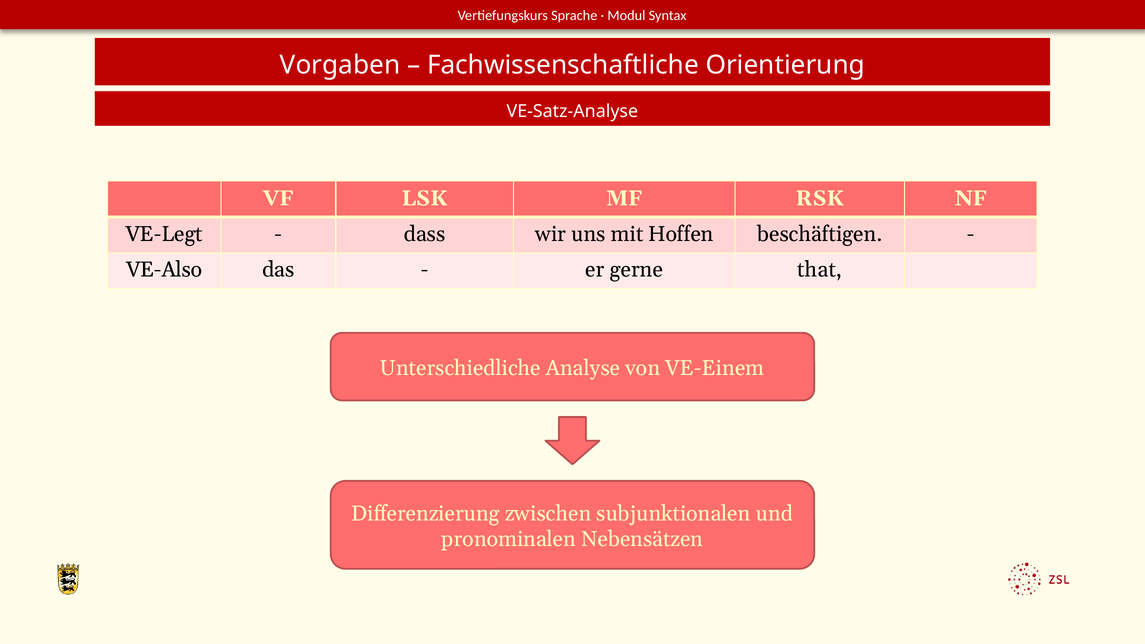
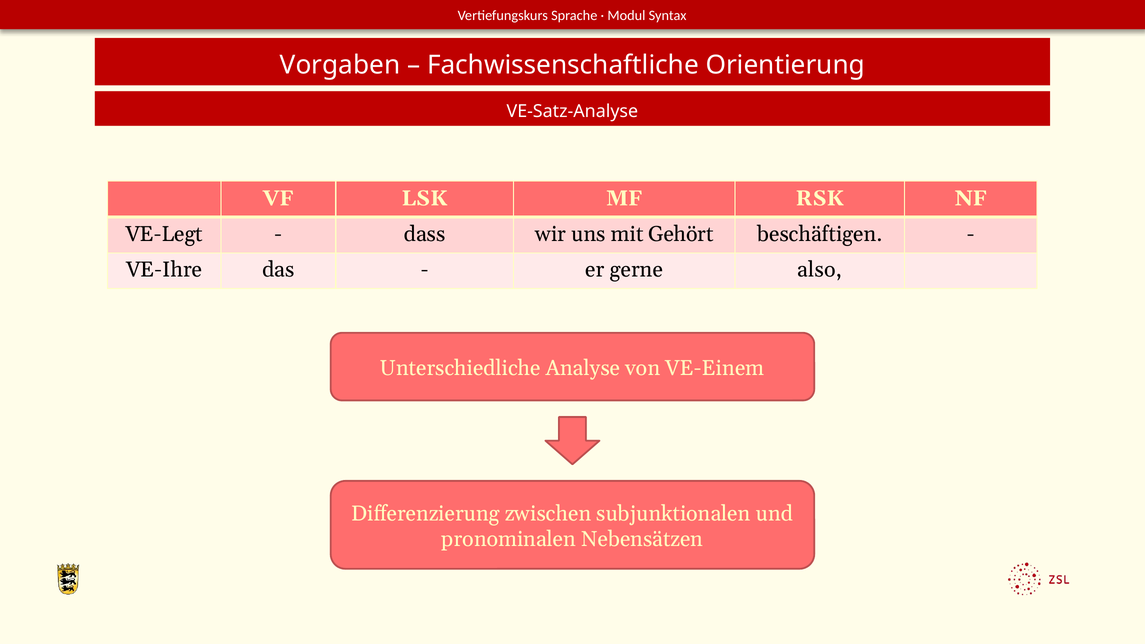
Hoffen: Hoffen -> Gehört
VE-Also: VE-Also -> VE-Ihre
that: that -> also
